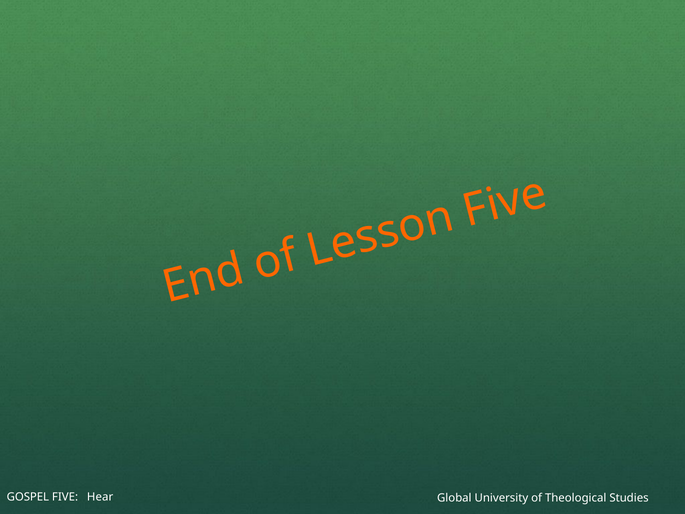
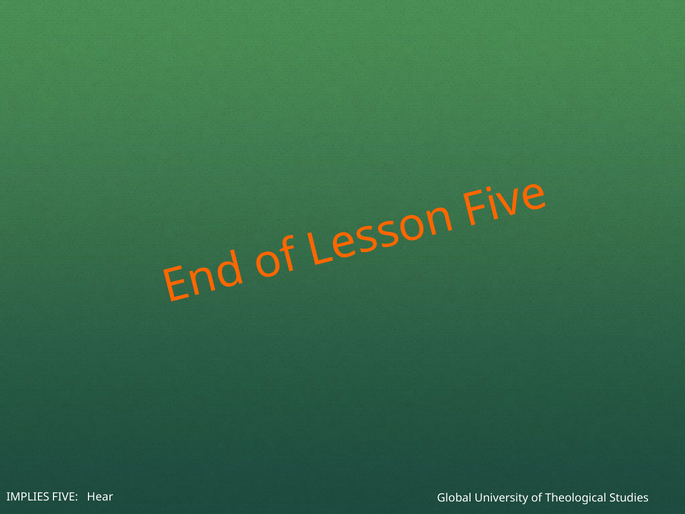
GOSPEL: GOSPEL -> IMPLIES
